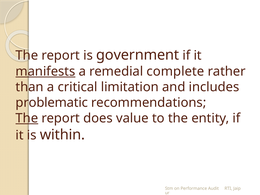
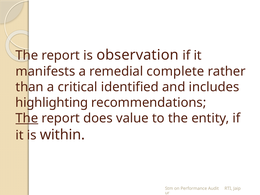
government: government -> observation
manifests underline: present -> none
limitation: limitation -> identified
problematic: problematic -> highlighting
